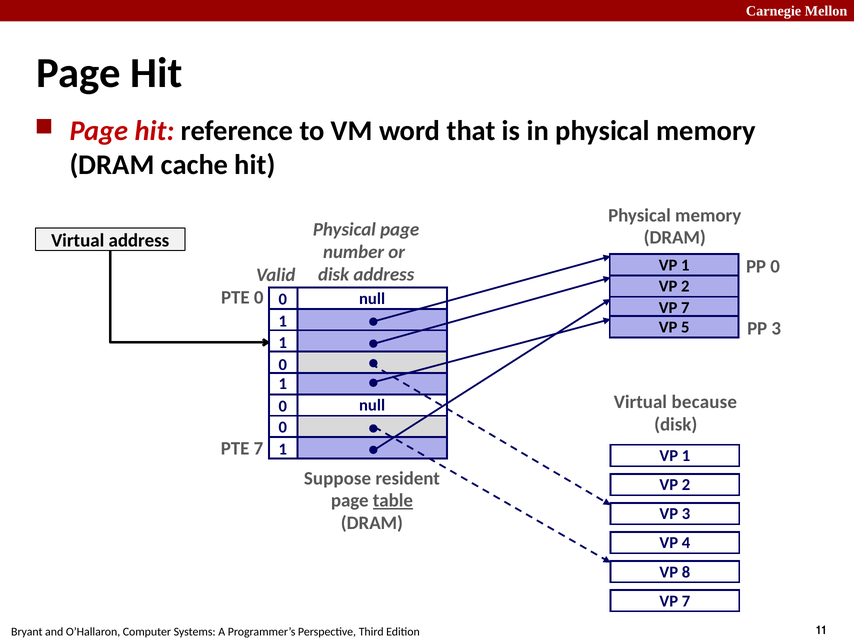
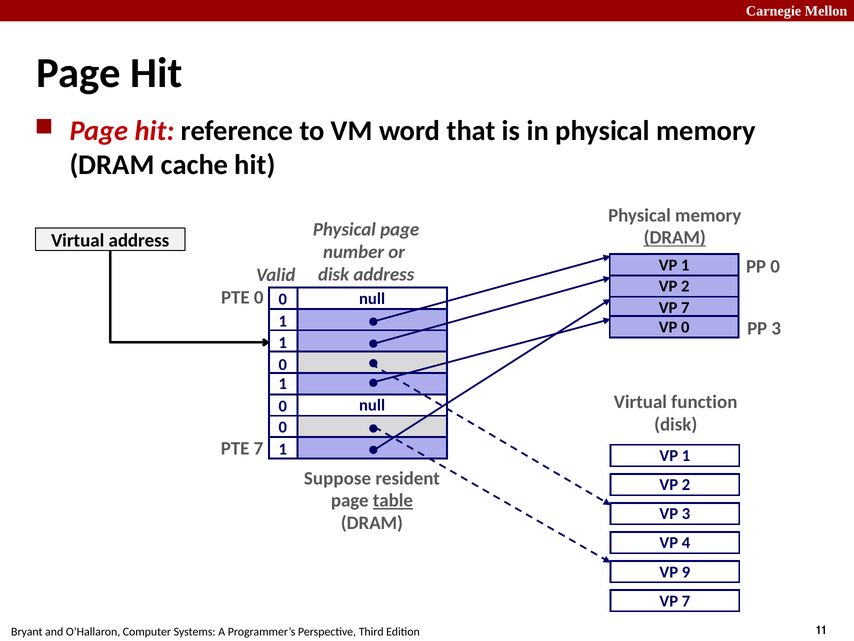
DRAM at (675, 238) underline: none -> present
VP 5: 5 -> 0
because: because -> function
8: 8 -> 9
